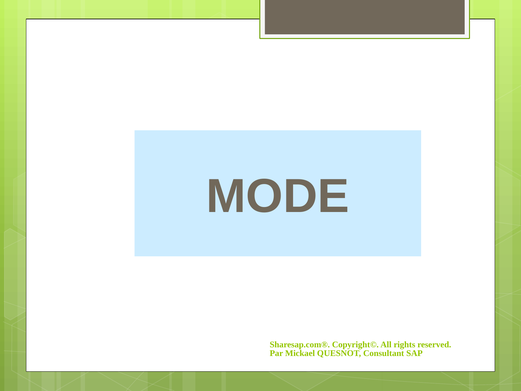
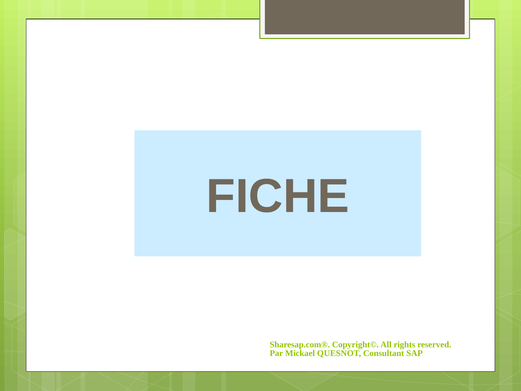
MODE: MODE -> FICHE
